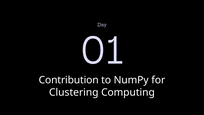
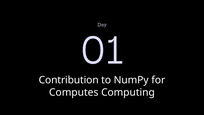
Clustering: Clustering -> Computes
